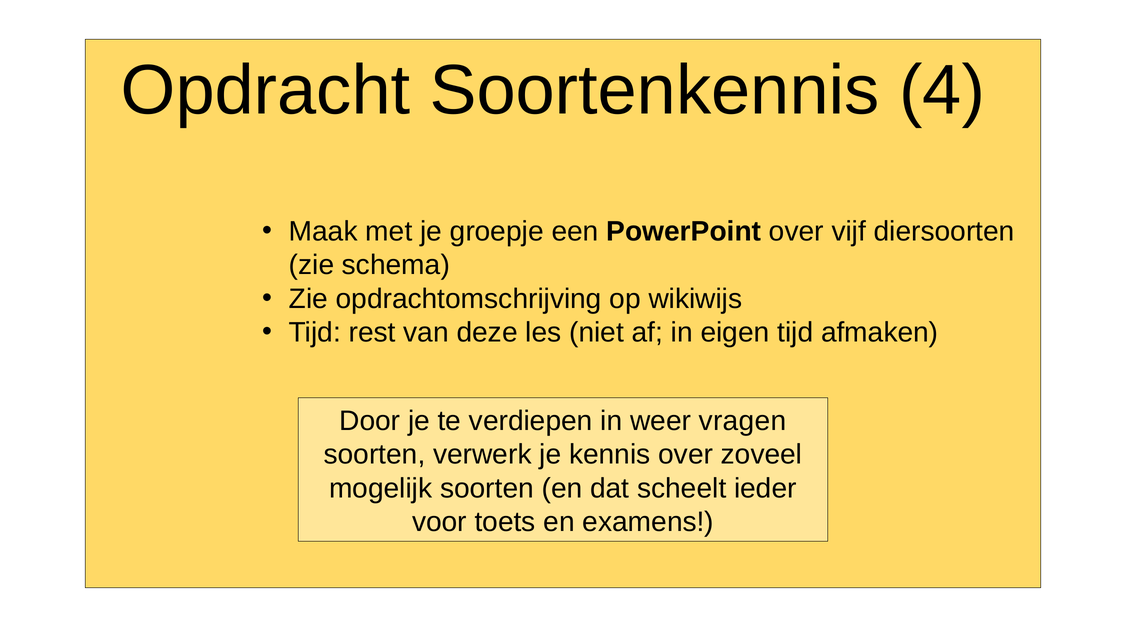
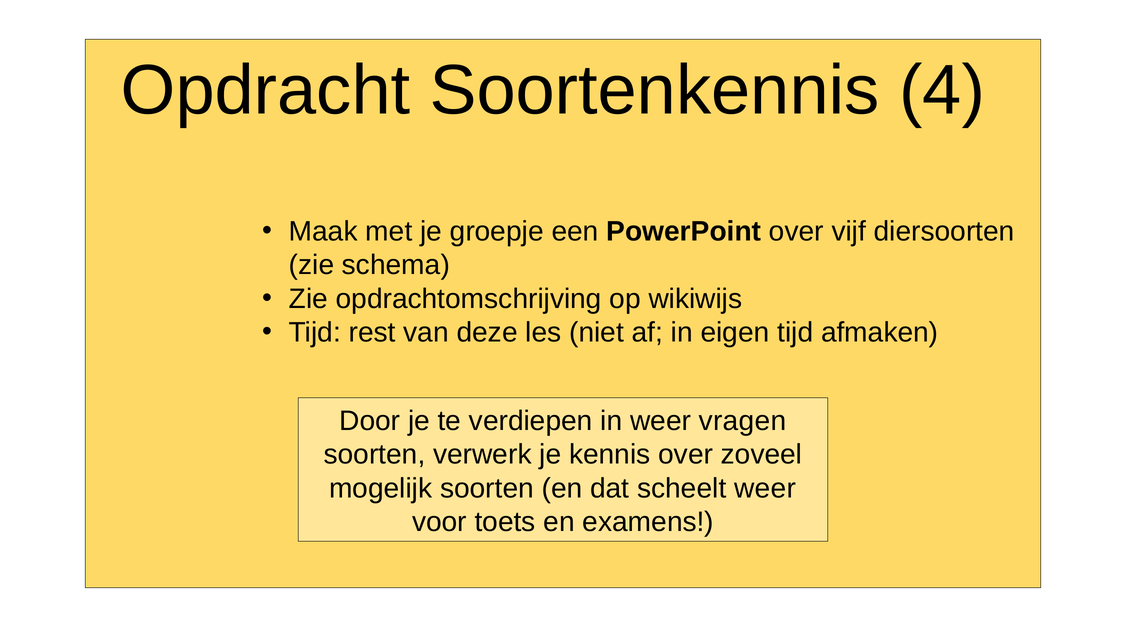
scheelt ieder: ieder -> weer
